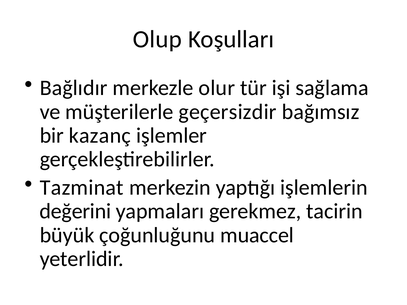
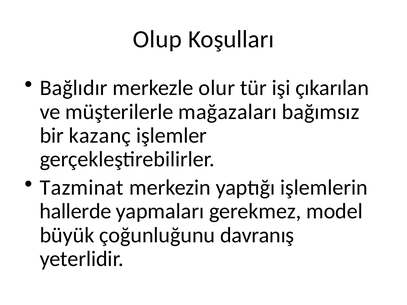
sağlama: sağlama -> çıkarılan
geçersizdir: geçersizdir -> mağazaları
değerini: değerini -> hallerde
tacirin: tacirin -> model
muaccel: muaccel -> davranış
